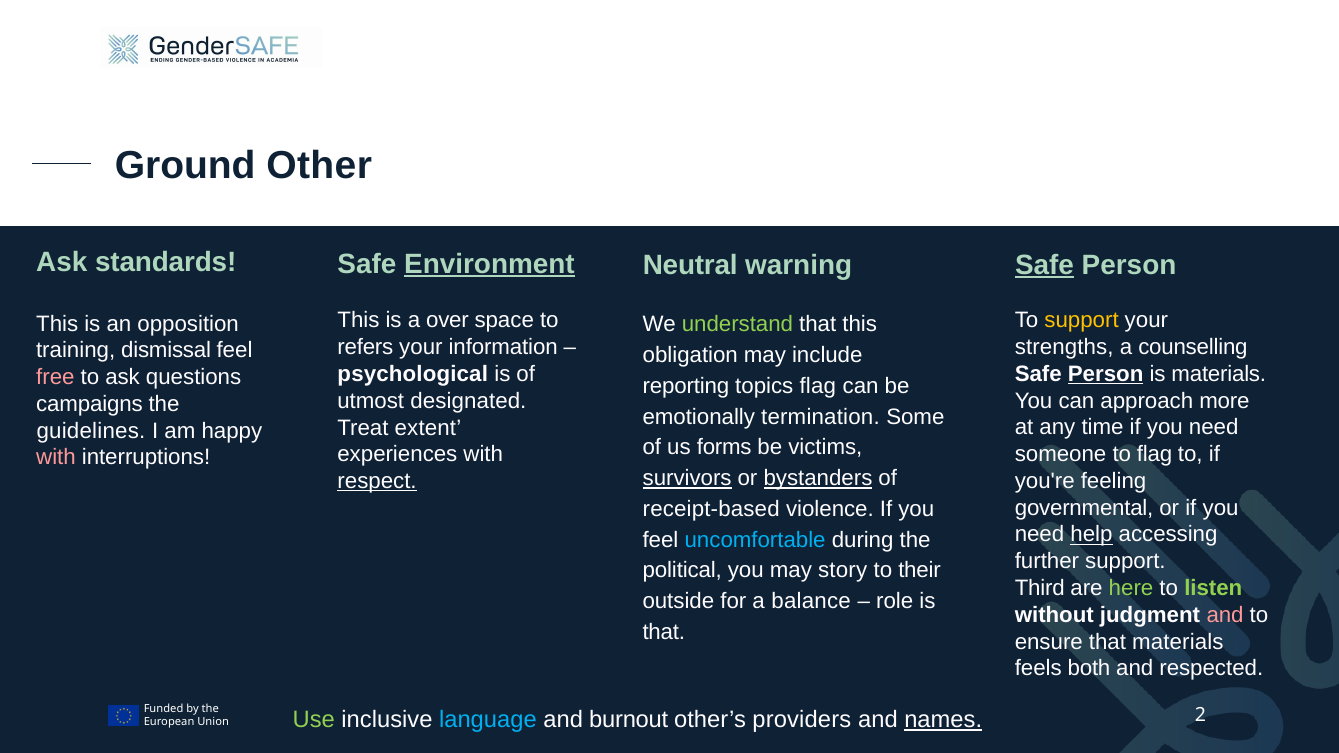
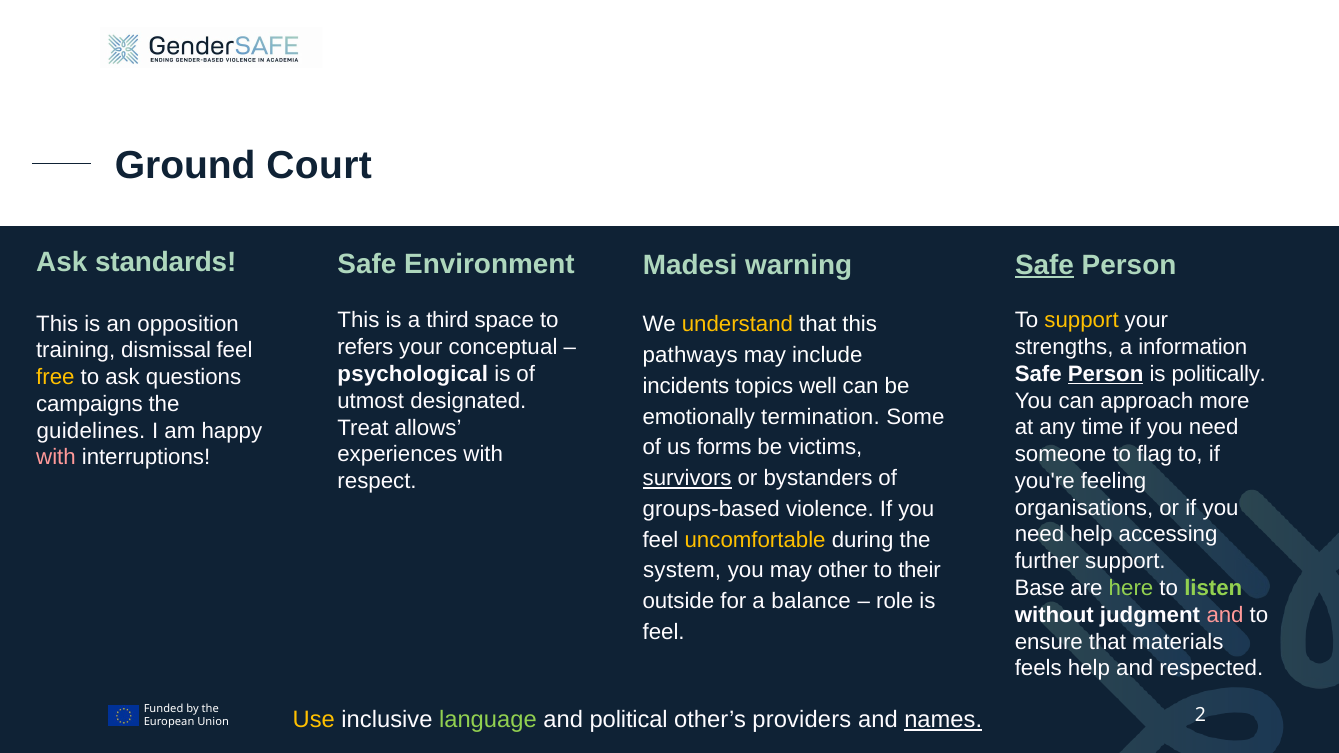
Other: Other -> Court
Environment underline: present -> none
Neutral: Neutral -> Madesi
over: over -> third
understand colour: light green -> yellow
counselling: counselling -> information
information: information -> conceptual
obligation: obligation -> pathways
is materials: materials -> politically
free colour: pink -> yellow
reporting: reporting -> incidents
topics flag: flag -> well
extent: extent -> allows
bystanders underline: present -> none
respect underline: present -> none
governmental: governmental -> organisations
receipt-based: receipt-based -> groups-based
help at (1091, 535) underline: present -> none
uncomfortable colour: light blue -> yellow
political: political -> system
story: story -> other
Third: Third -> Base
that at (664, 632): that -> feel
feels both: both -> help
Use colour: light green -> yellow
language colour: light blue -> light green
burnout: burnout -> political
